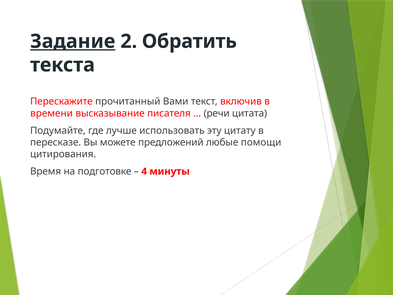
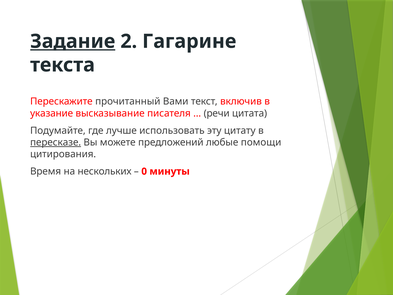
Обратить: Обратить -> Гагарине
времени: времени -> указание
пересказе underline: none -> present
подготовке: подготовке -> нескольких
4: 4 -> 0
